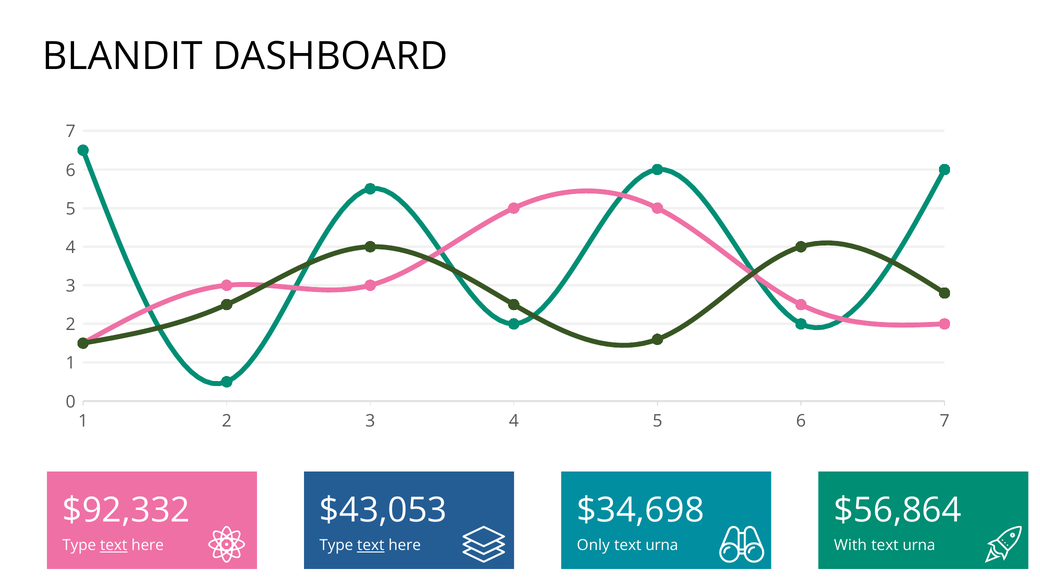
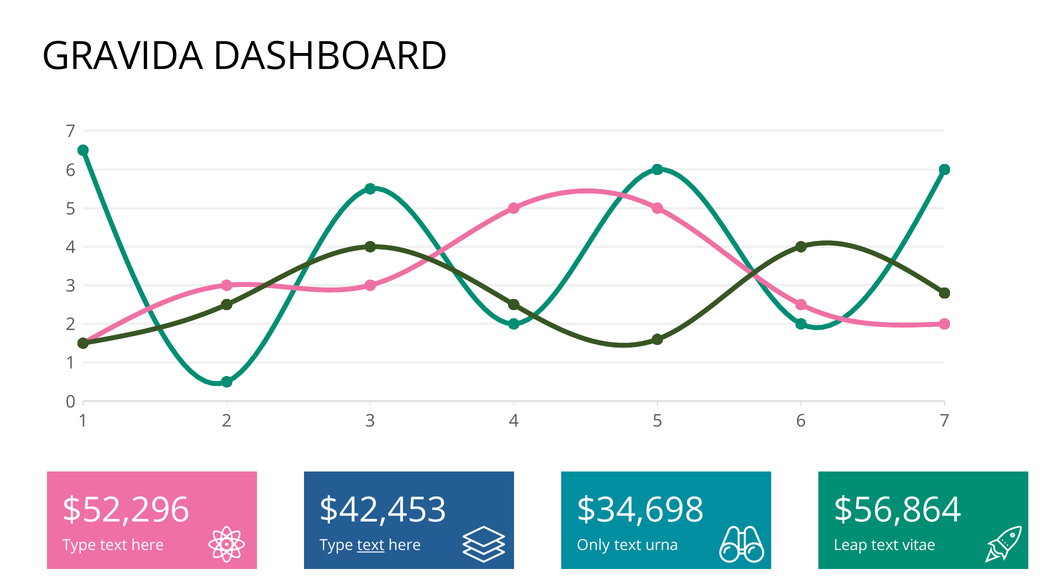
BLANDIT: BLANDIT -> GRAVIDA
$92,332: $92,332 -> $52,296
$43,053: $43,053 -> $42,453
text at (114, 545) underline: present -> none
With: With -> Leap
urna at (919, 545): urna -> vitae
